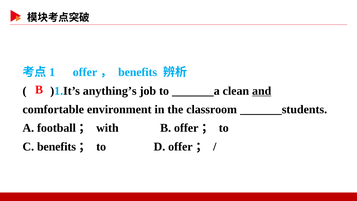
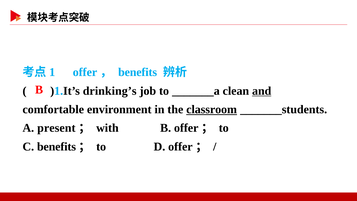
anything’s: anything’s -> drinking’s
classroom underline: none -> present
football: football -> present
